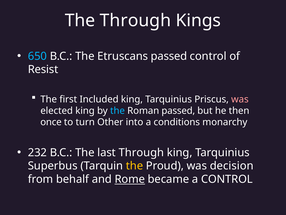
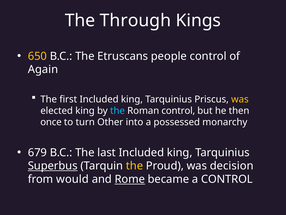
650 colour: light blue -> yellow
Etruscans passed: passed -> people
Resist: Resist -> Again
was at (240, 99) colour: pink -> yellow
Roman passed: passed -> control
conditions: conditions -> possessed
232: 232 -> 679
last Through: Through -> Included
Superbus underline: none -> present
behalf: behalf -> would
